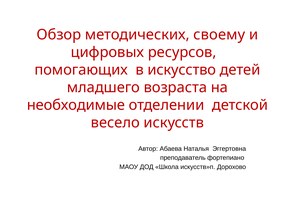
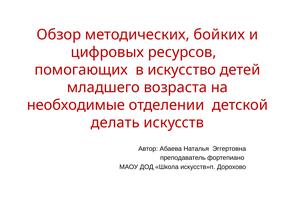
своему: своему -> бойких
весело: весело -> делать
